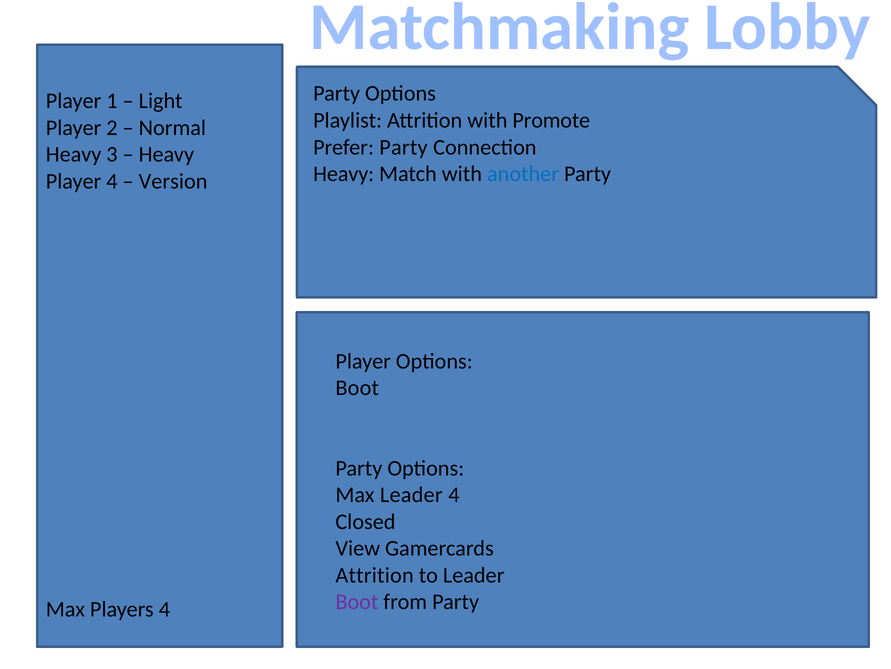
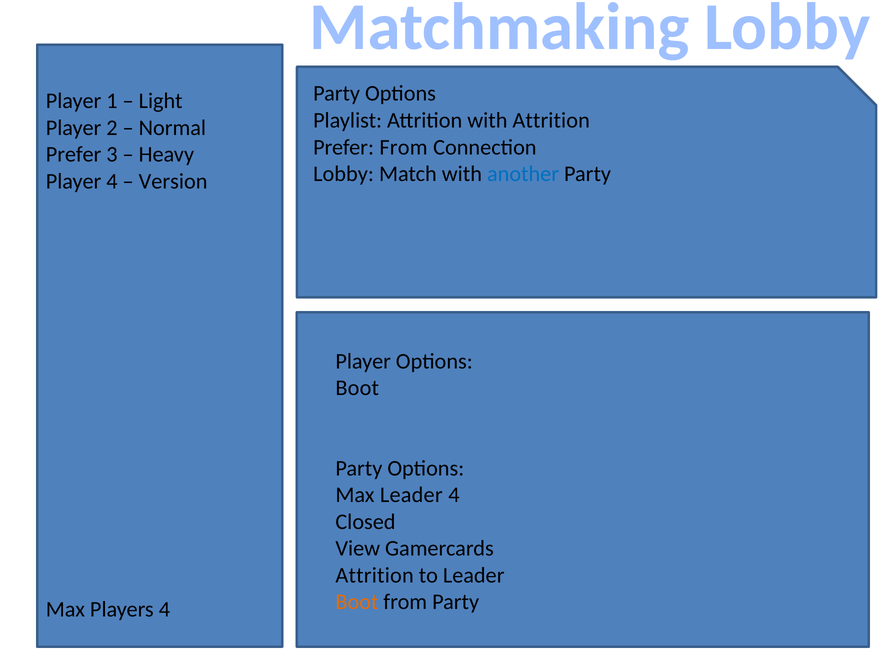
with Promote: Promote -> Attrition
Prefer Party: Party -> From
Heavy at (74, 154): Heavy -> Prefer
Heavy at (344, 174): Heavy -> Lobby
Boot at (357, 601) colour: purple -> orange
